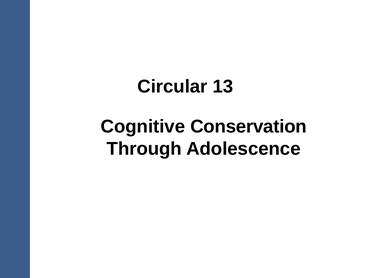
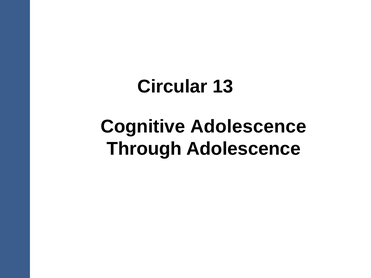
Cognitive Conservation: Conservation -> Adolescence
